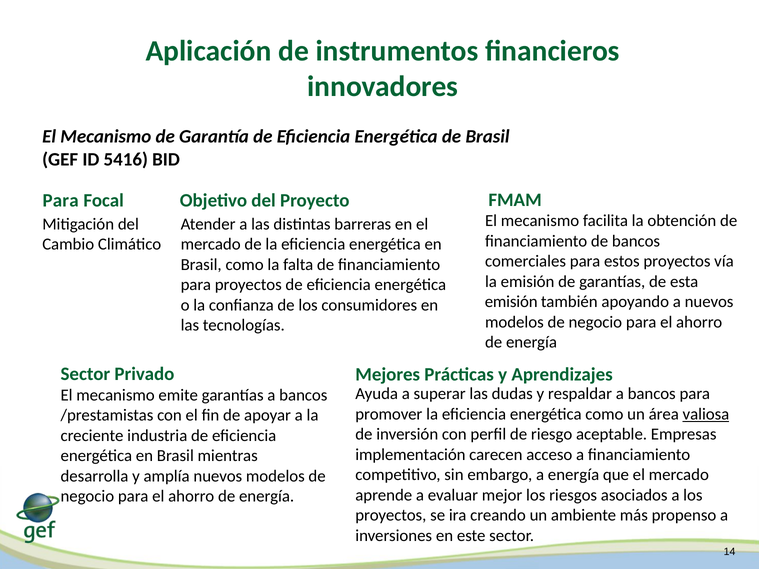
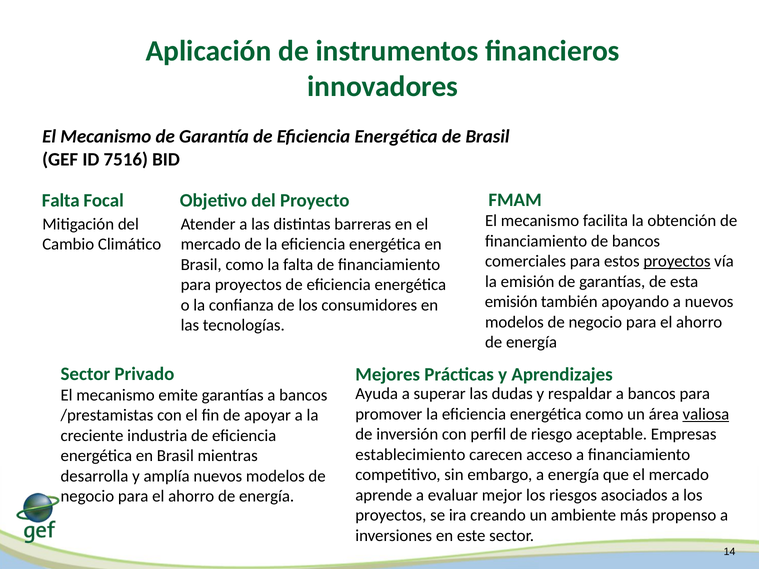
5416: 5416 -> 7516
Para at (61, 200): Para -> Falta
proyectos at (677, 261) underline: none -> present
implementación: implementación -> establecimiento
